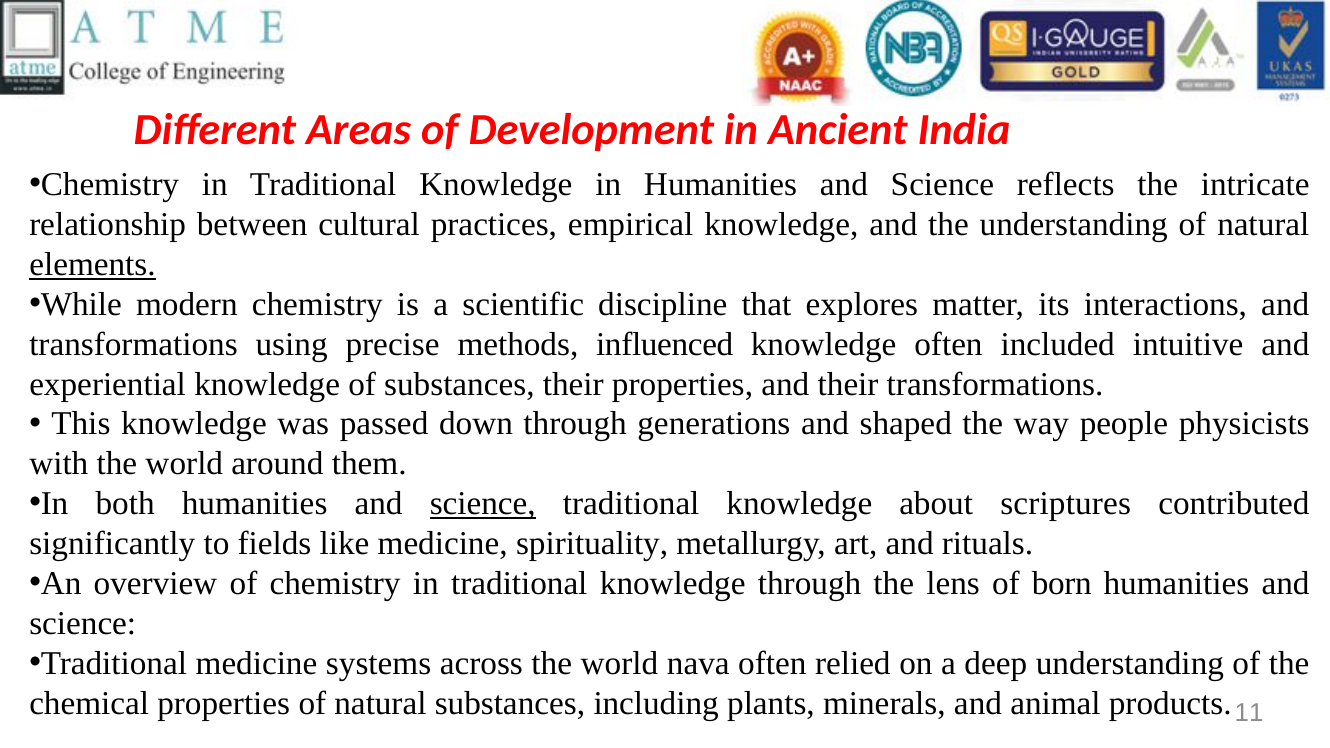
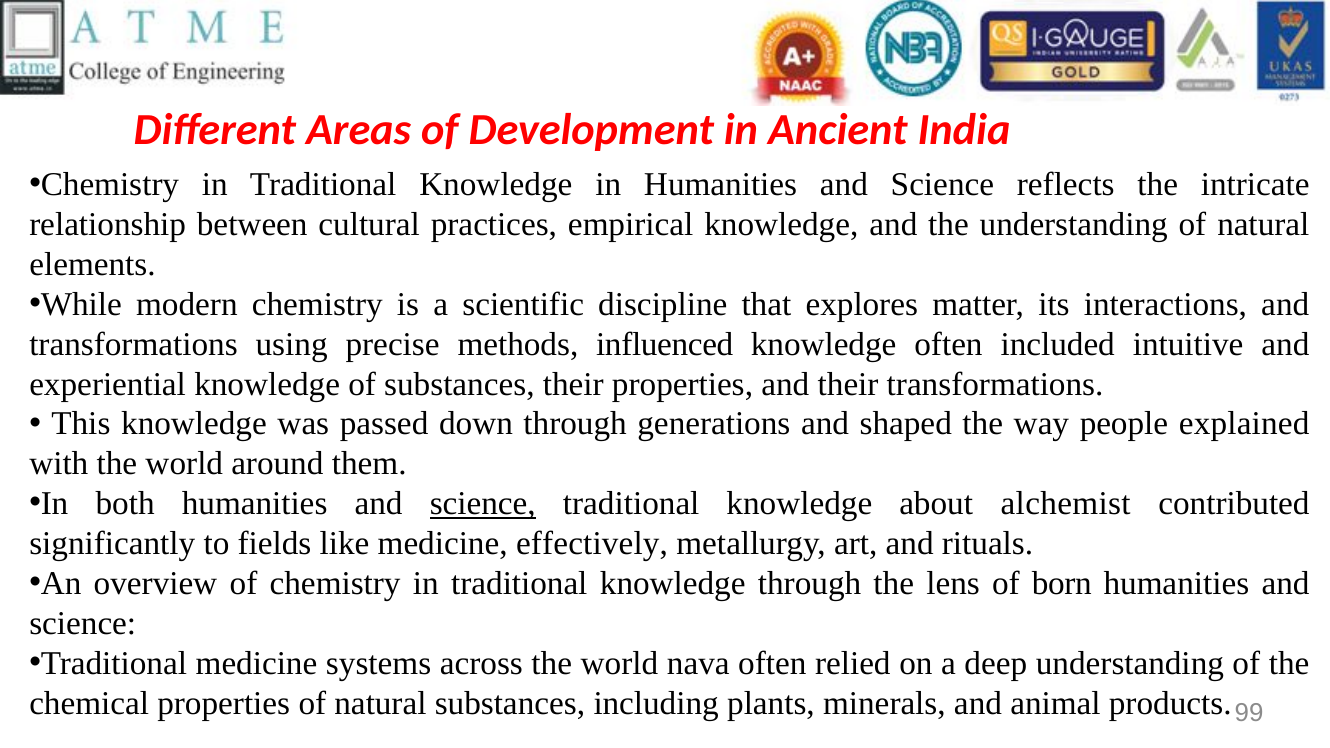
elements underline: present -> none
physicists: physicists -> explained
scriptures: scriptures -> alchemist
spirituality: spirituality -> effectively
11: 11 -> 99
